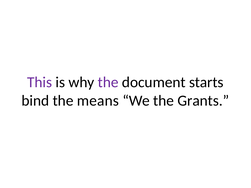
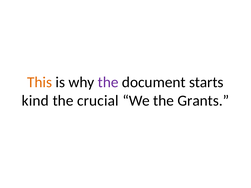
This colour: purple -> orange
bind: bind -> kind
means: means -> crucial
